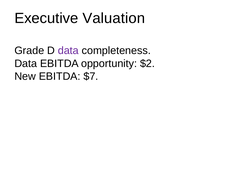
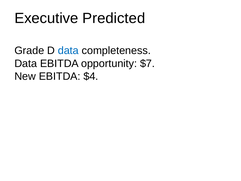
Valuation: Valuation -> Predicted
data at (68, 51) colour: purple -> blue
$2: $2 -> $7
$7: $7 -> $4
